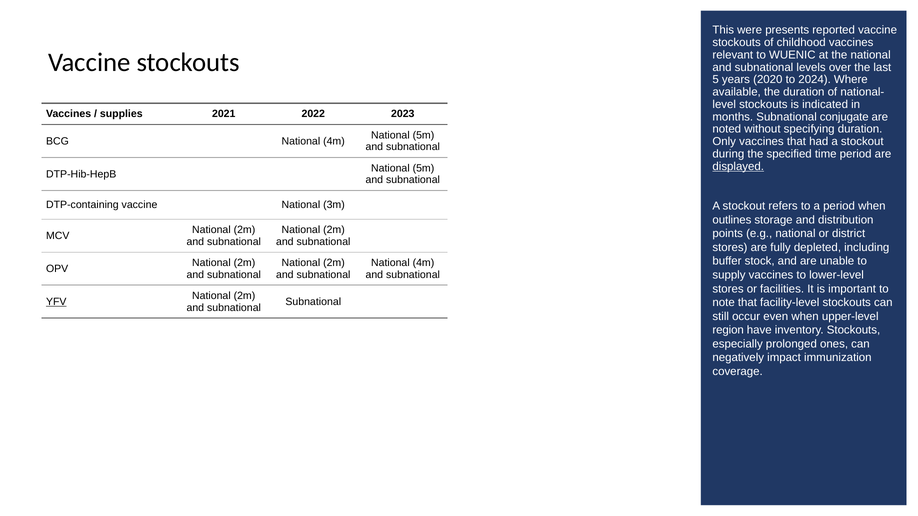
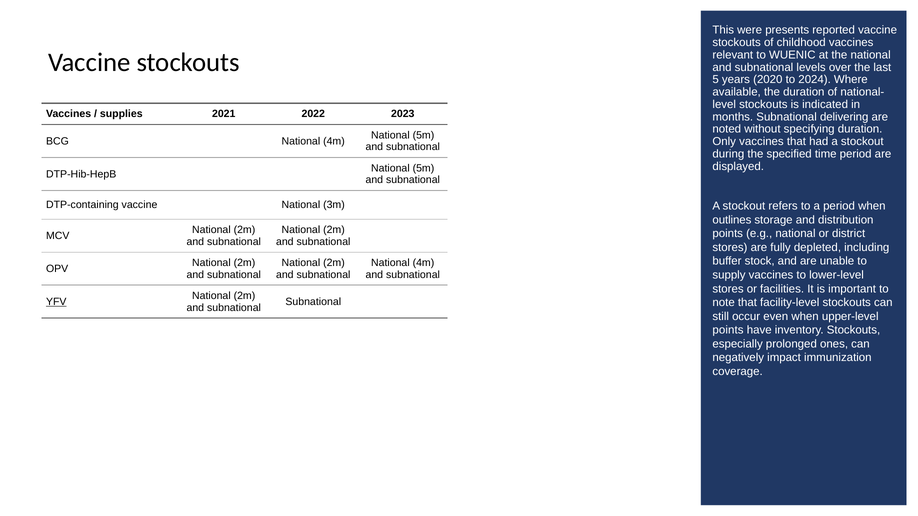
conjugate: conjugate -> delivering
displayed underline: present -> none
region at (728, 330): region -> points
